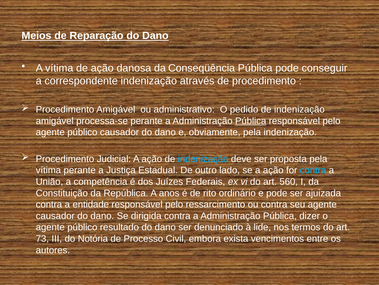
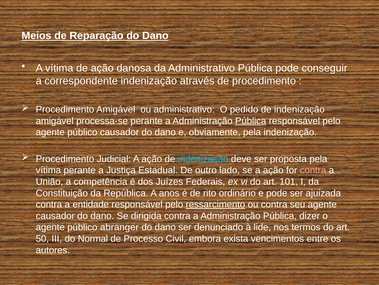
da Conseqüência: Conseqüência -> Administrativo
contra at (313, 170) colour: light blue -> pink
560: 560 -> 101
ressarcimento underline: none -> present
resultado: resultado -> abranger
73: 73 -> 50
Notória: Notória -> Normal
